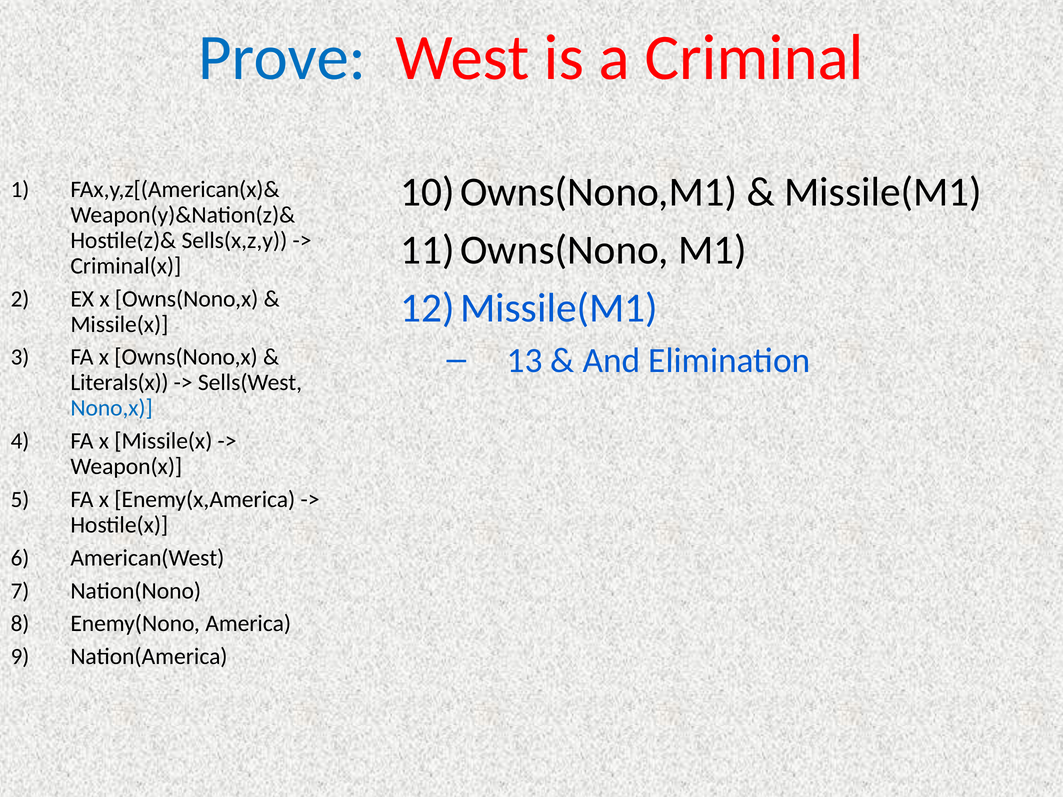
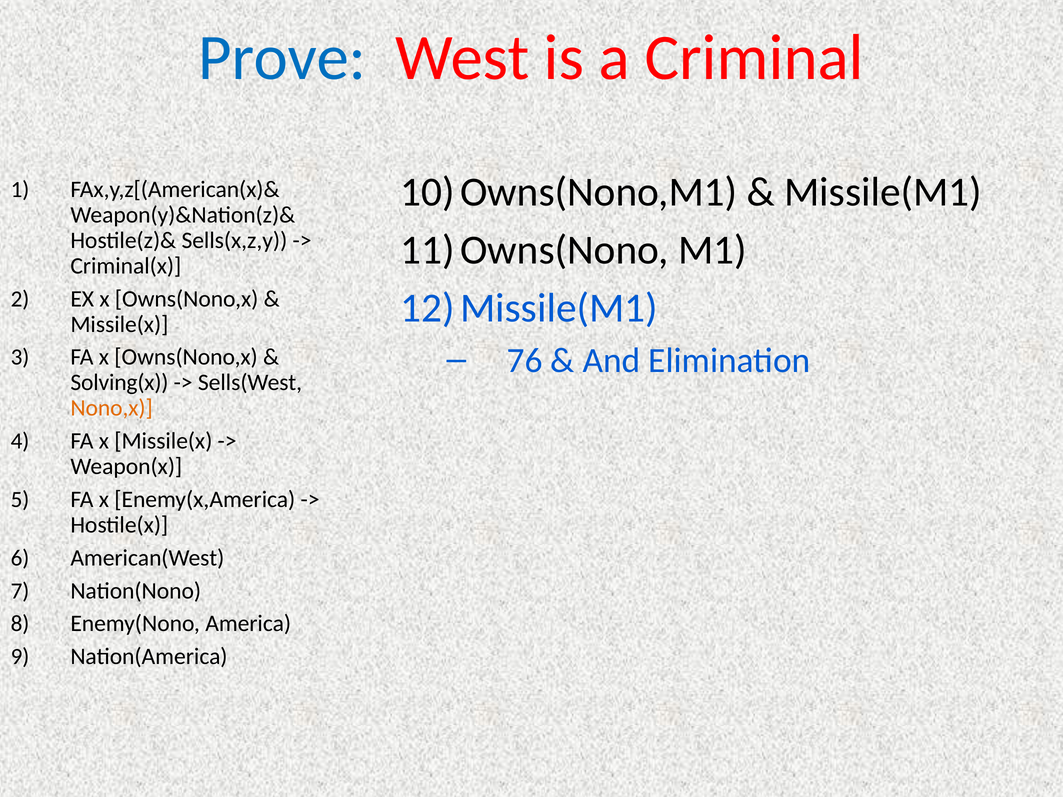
13: 13 -> 76
Literals(x: Literals(x -> Solving(x
Nono,x colour: blue -> orange
